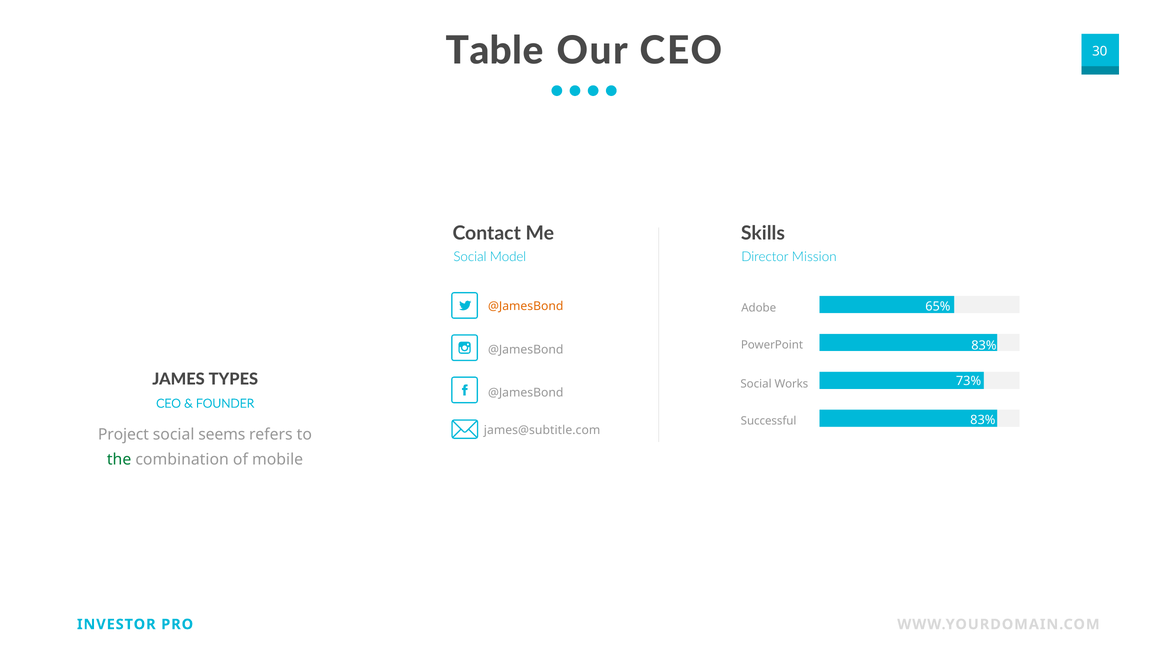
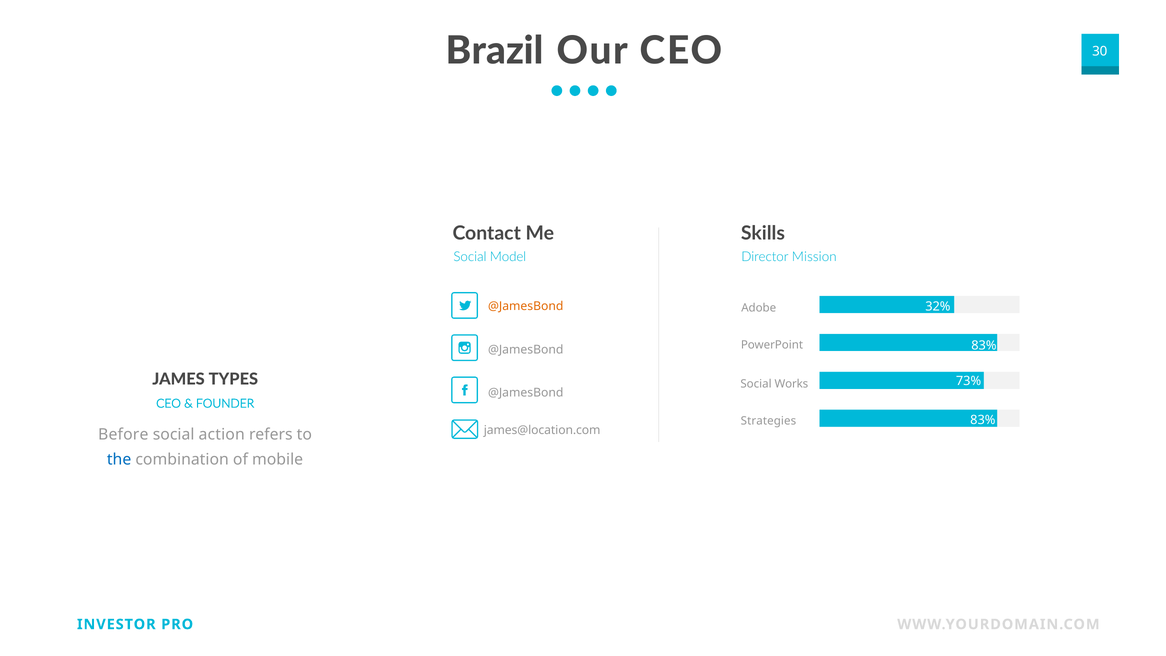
Table: Table -> Brazil
65%: 65% -> 32%
Successful: Successful -> Strategies
james@subtitle.com: james@subtitle.com -> james@location.com
Project: Project -> Before
seems: seems -> action
the colour: green -> blue
